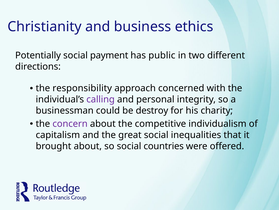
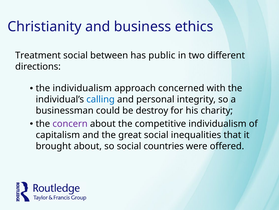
Potentially: Potentially -> Treatment
payment: payment -> between
the responsibility: responsibility -> individualism
calling colour: purple -> blue
